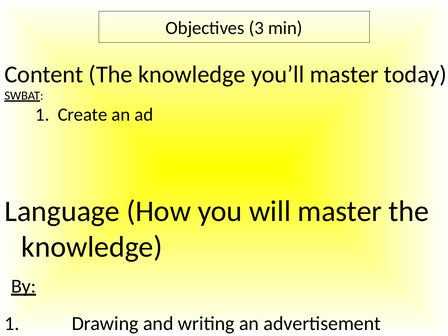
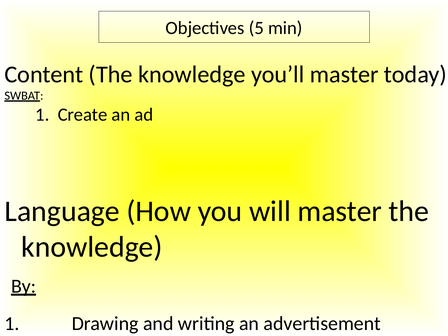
3: 3 -> 5
